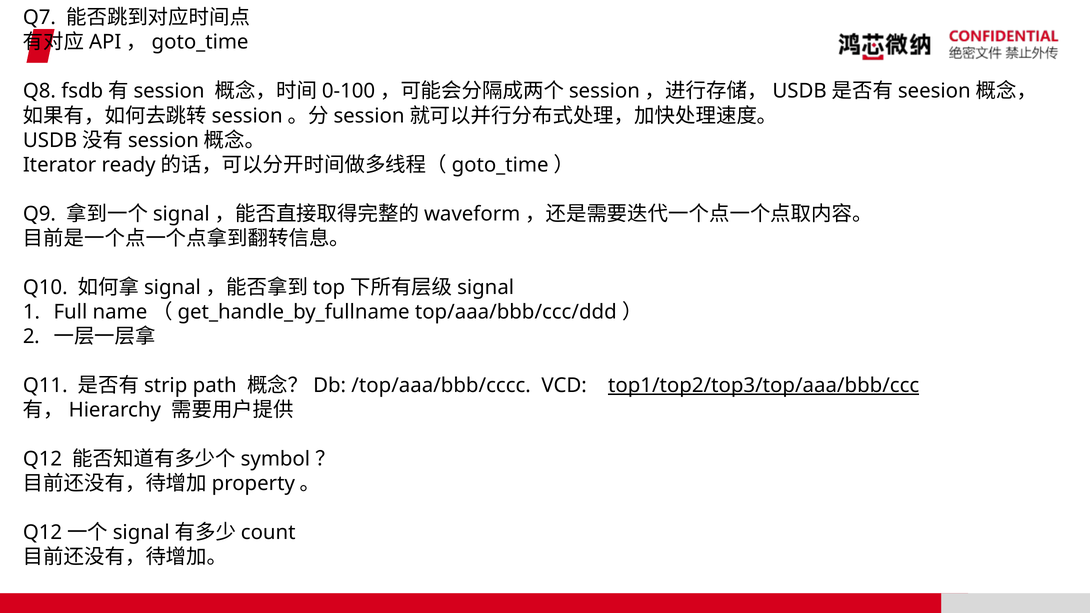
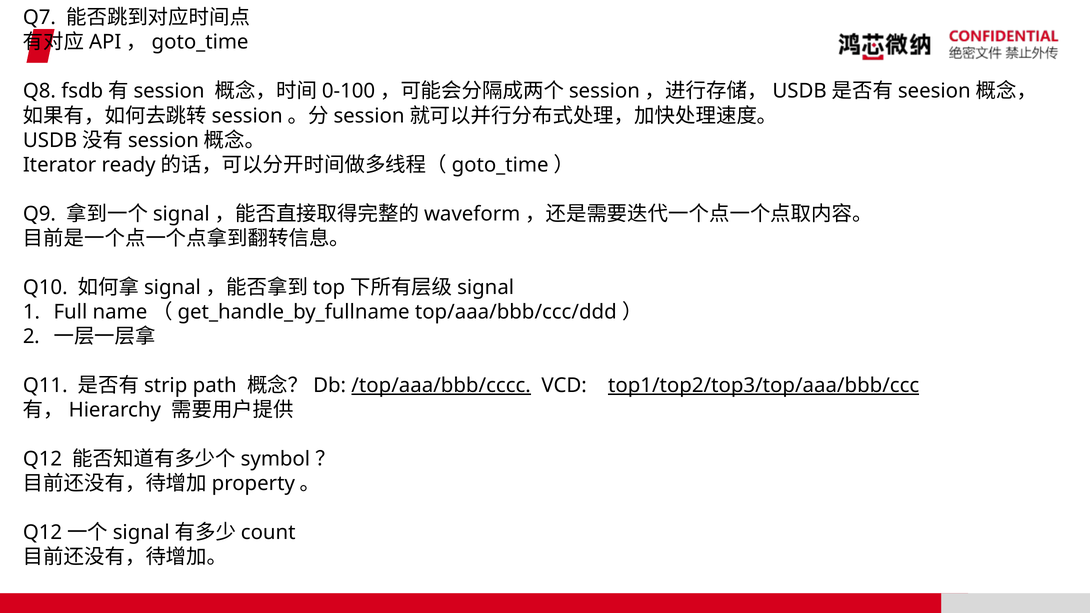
/top/aaa/bbb/cccc underline: none -> present
